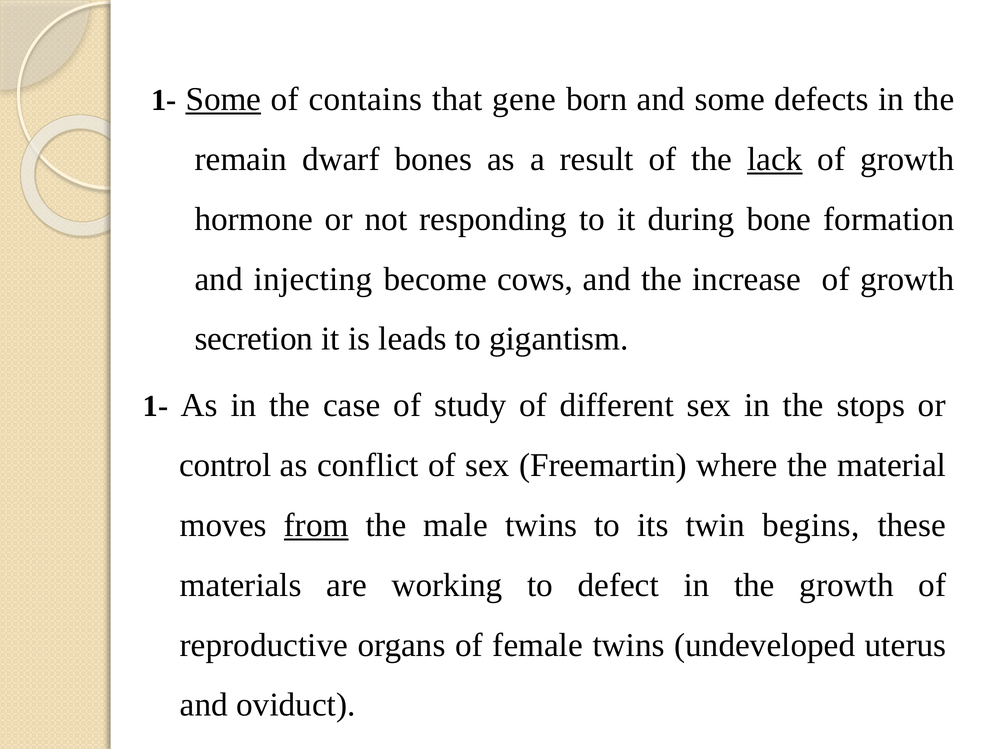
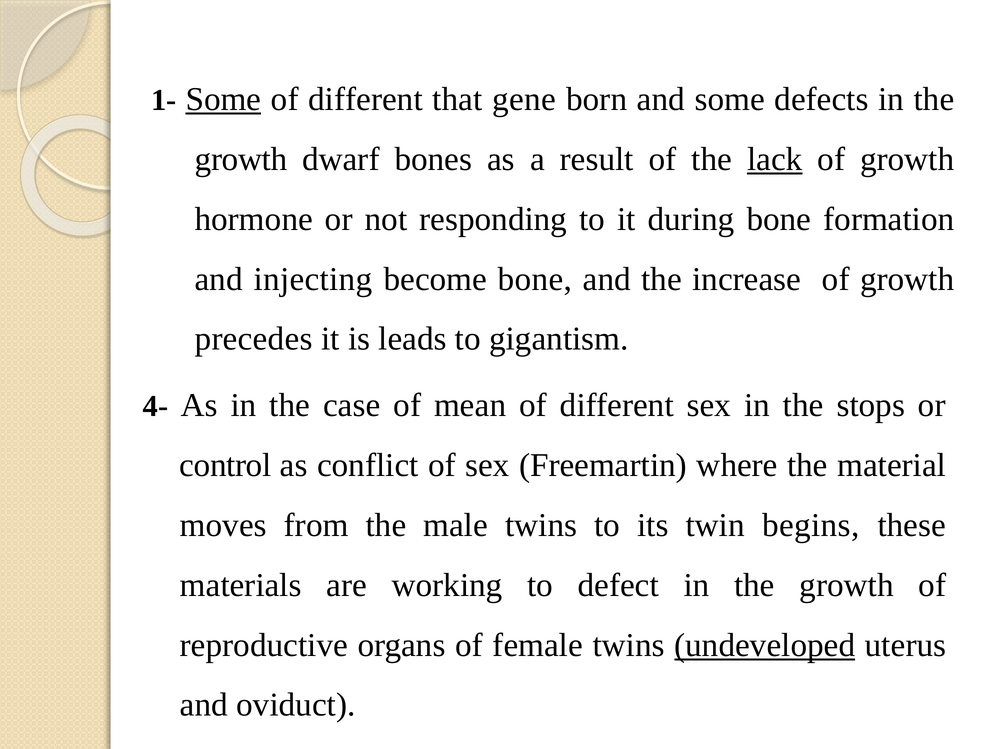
contains at (365, 99): contains -> different
remain at (241, 159): remain -> growth
become cows: cows -> bone
secretion: secretion -> precedes
1- at (156, 406): 1- -> 4-
study: study -> mean
from underline: present -> none
undeveloped underline: none -> present
